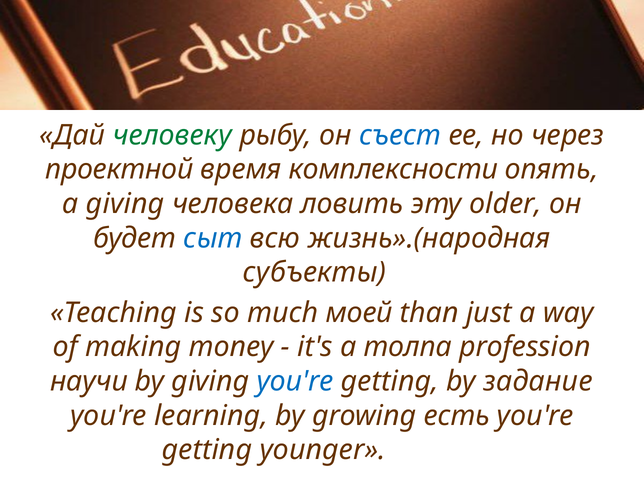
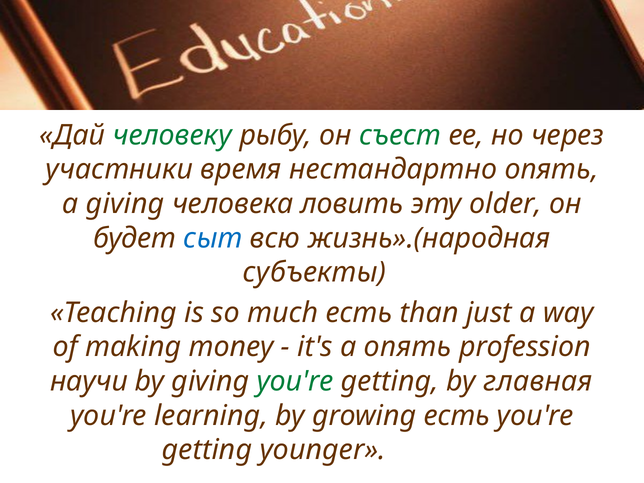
съест colour: blue -> green
проектной: проектной -> участники
комплексности: комплексности -> нестандартно
much моей: моей -> есть
a толпа: толпа -> опять
you're at (295, 381) colour: blue -> green
задание: задание -> главная
